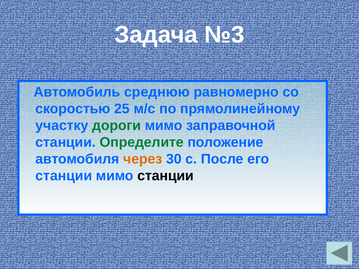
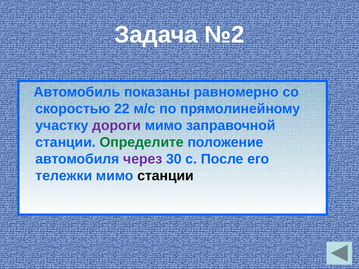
№3: №3 -> №2
среднюю: среднюю -> показаны
25: 25 -> 22
дороги colour: green -> purple
через colour: orange -> purple
станции at (64, 176): станции -> тележки
